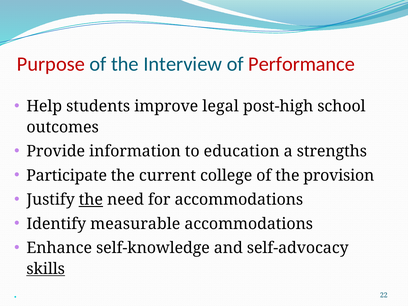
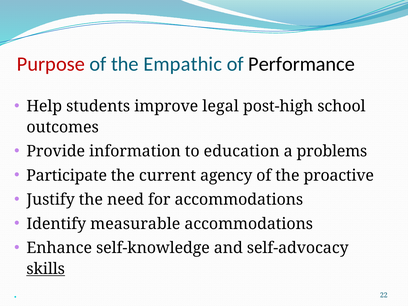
Interview: Interview -> Empathic
Performance colour: red -> black
strengths: strengths -> problems
college: college -> agency
provision: provision -> proactive
the at (91, 200) underline: present -> none
